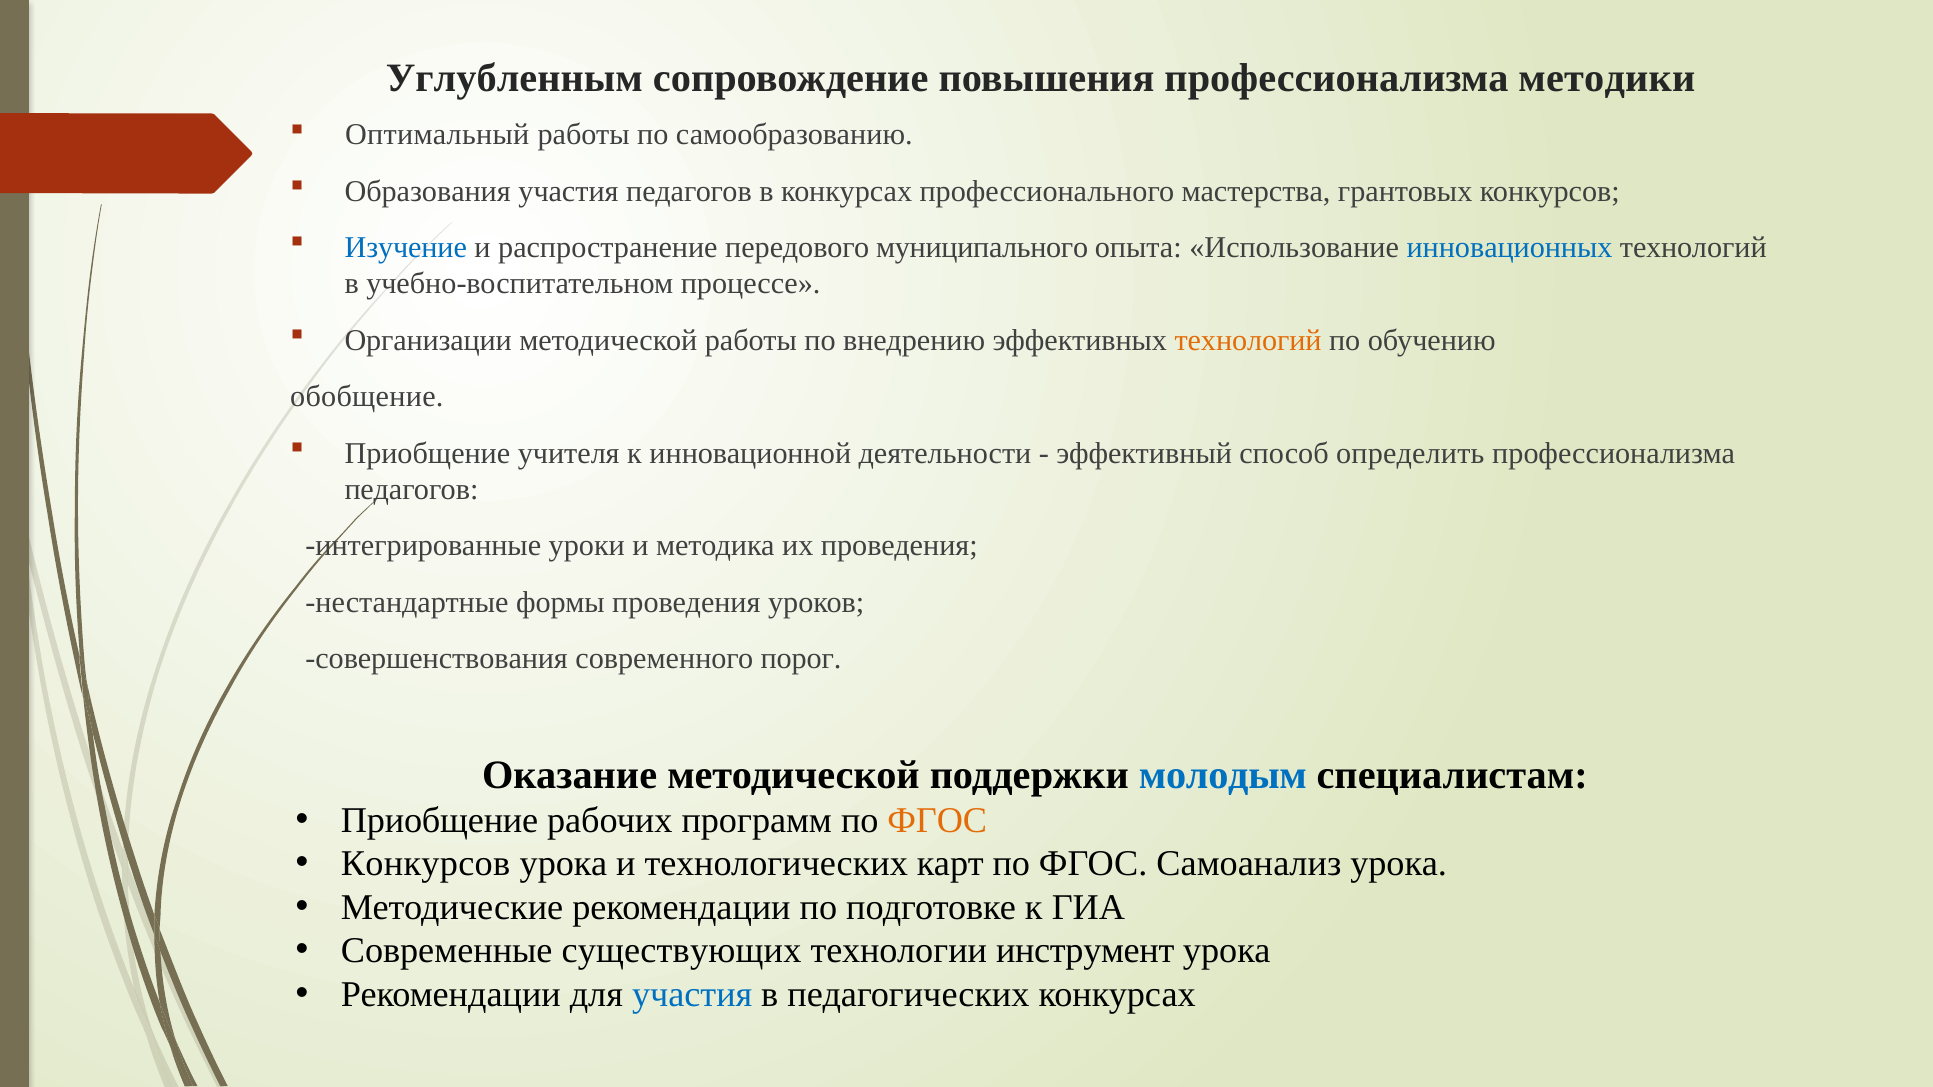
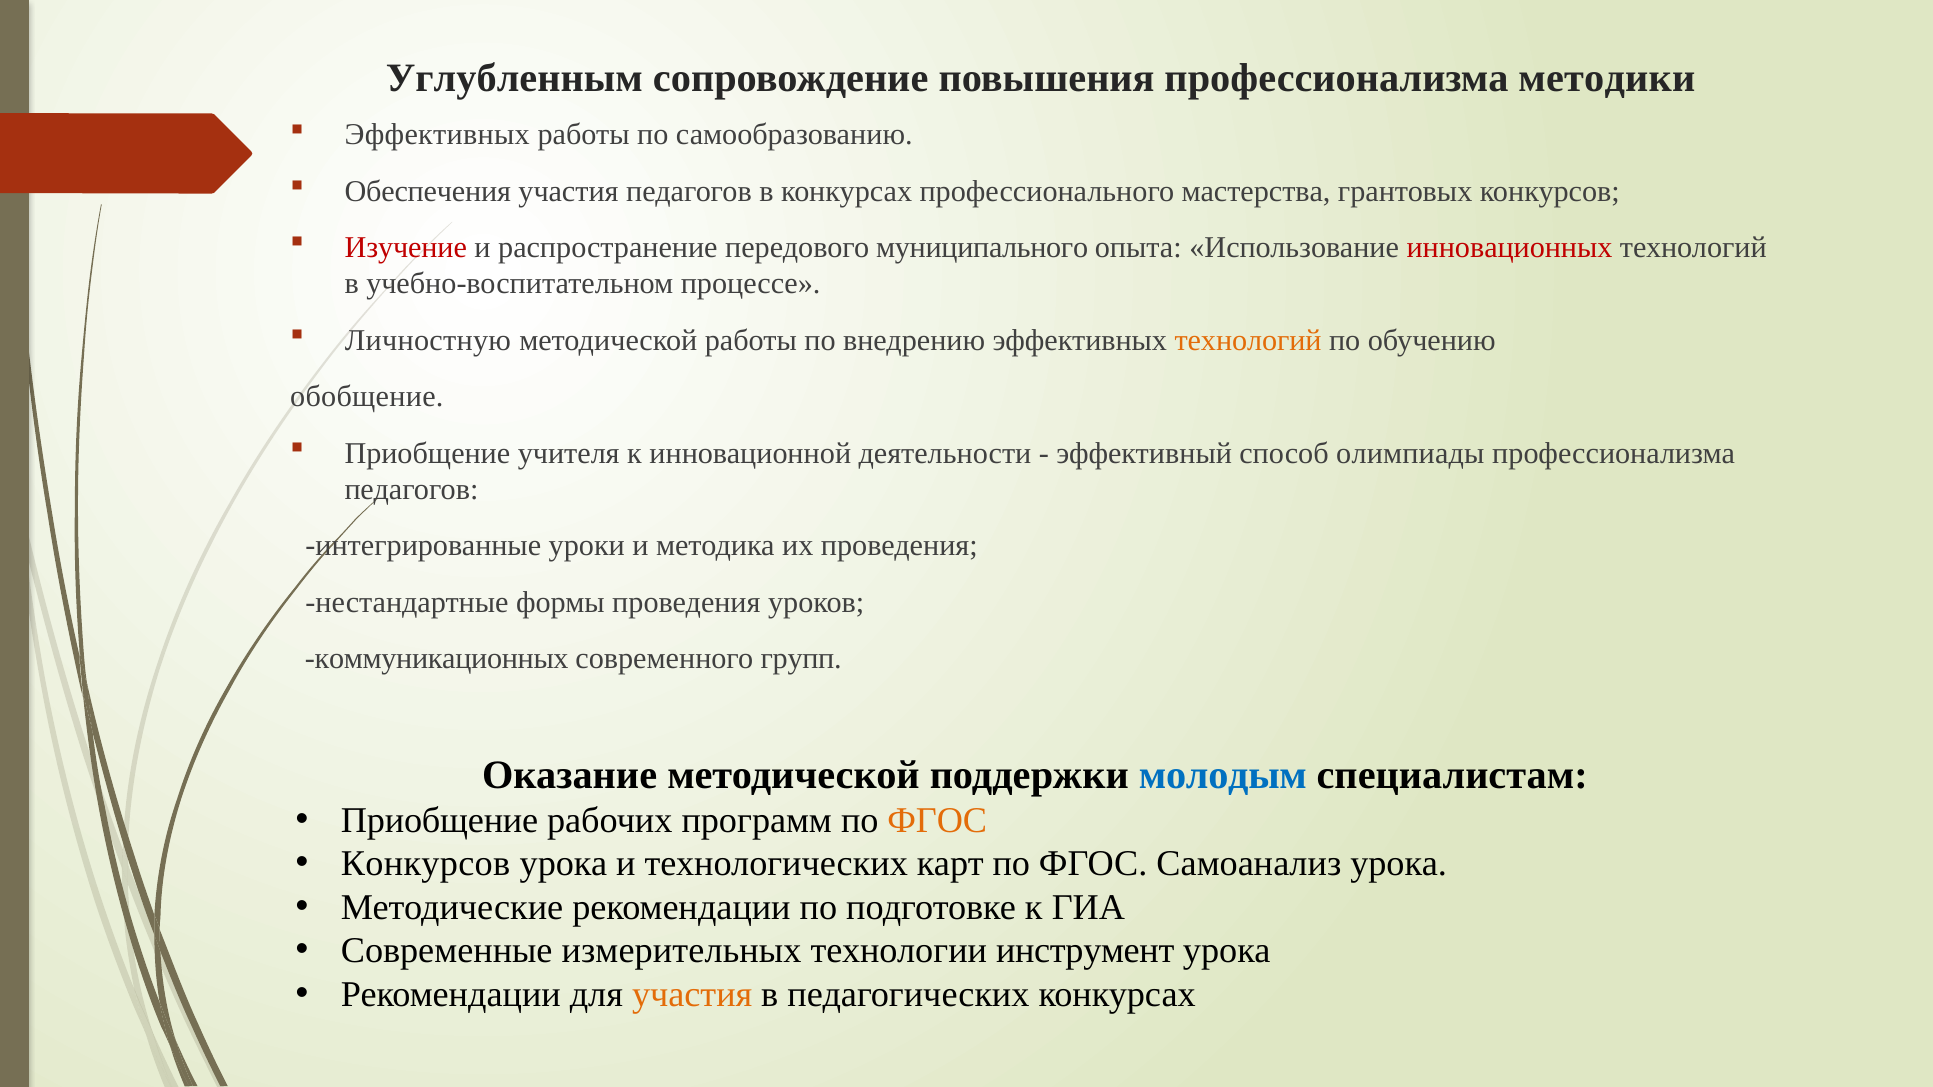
Оптимальный at (437, 135): Оптимальный -> Эффективных
Образования: Образования -> Обеспечения
Изучение colour: blue -> red
инновационных colour: blue -> red
Организации: Организации -> Личностную
определить: определить -> олимпиады
совершенствования: совершенствования -> коммуникационных
порог: порог -> групп
существующих: существующих -> измерительных
участия at (692, 995) colour: blue -> orange
